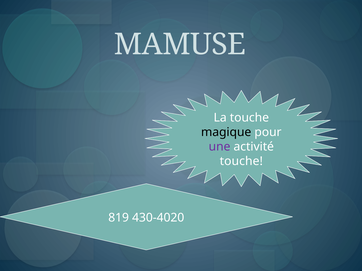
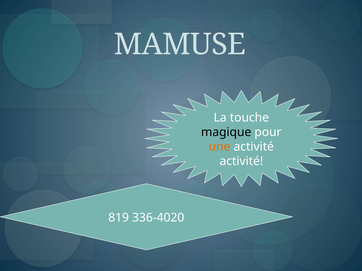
une colour: purple -> orange
touche at (241, 161): touche -> activité
430-4020: 430-4020 -> 336-4020
